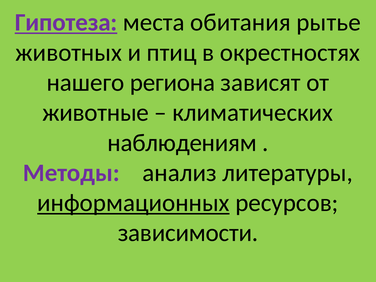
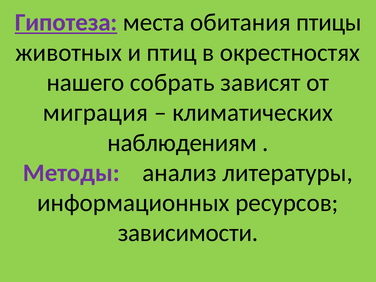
рытье: рытье -> птицы
региона: региона -> собрать
животные: животные -> миграция
информационных underline: present -> none
